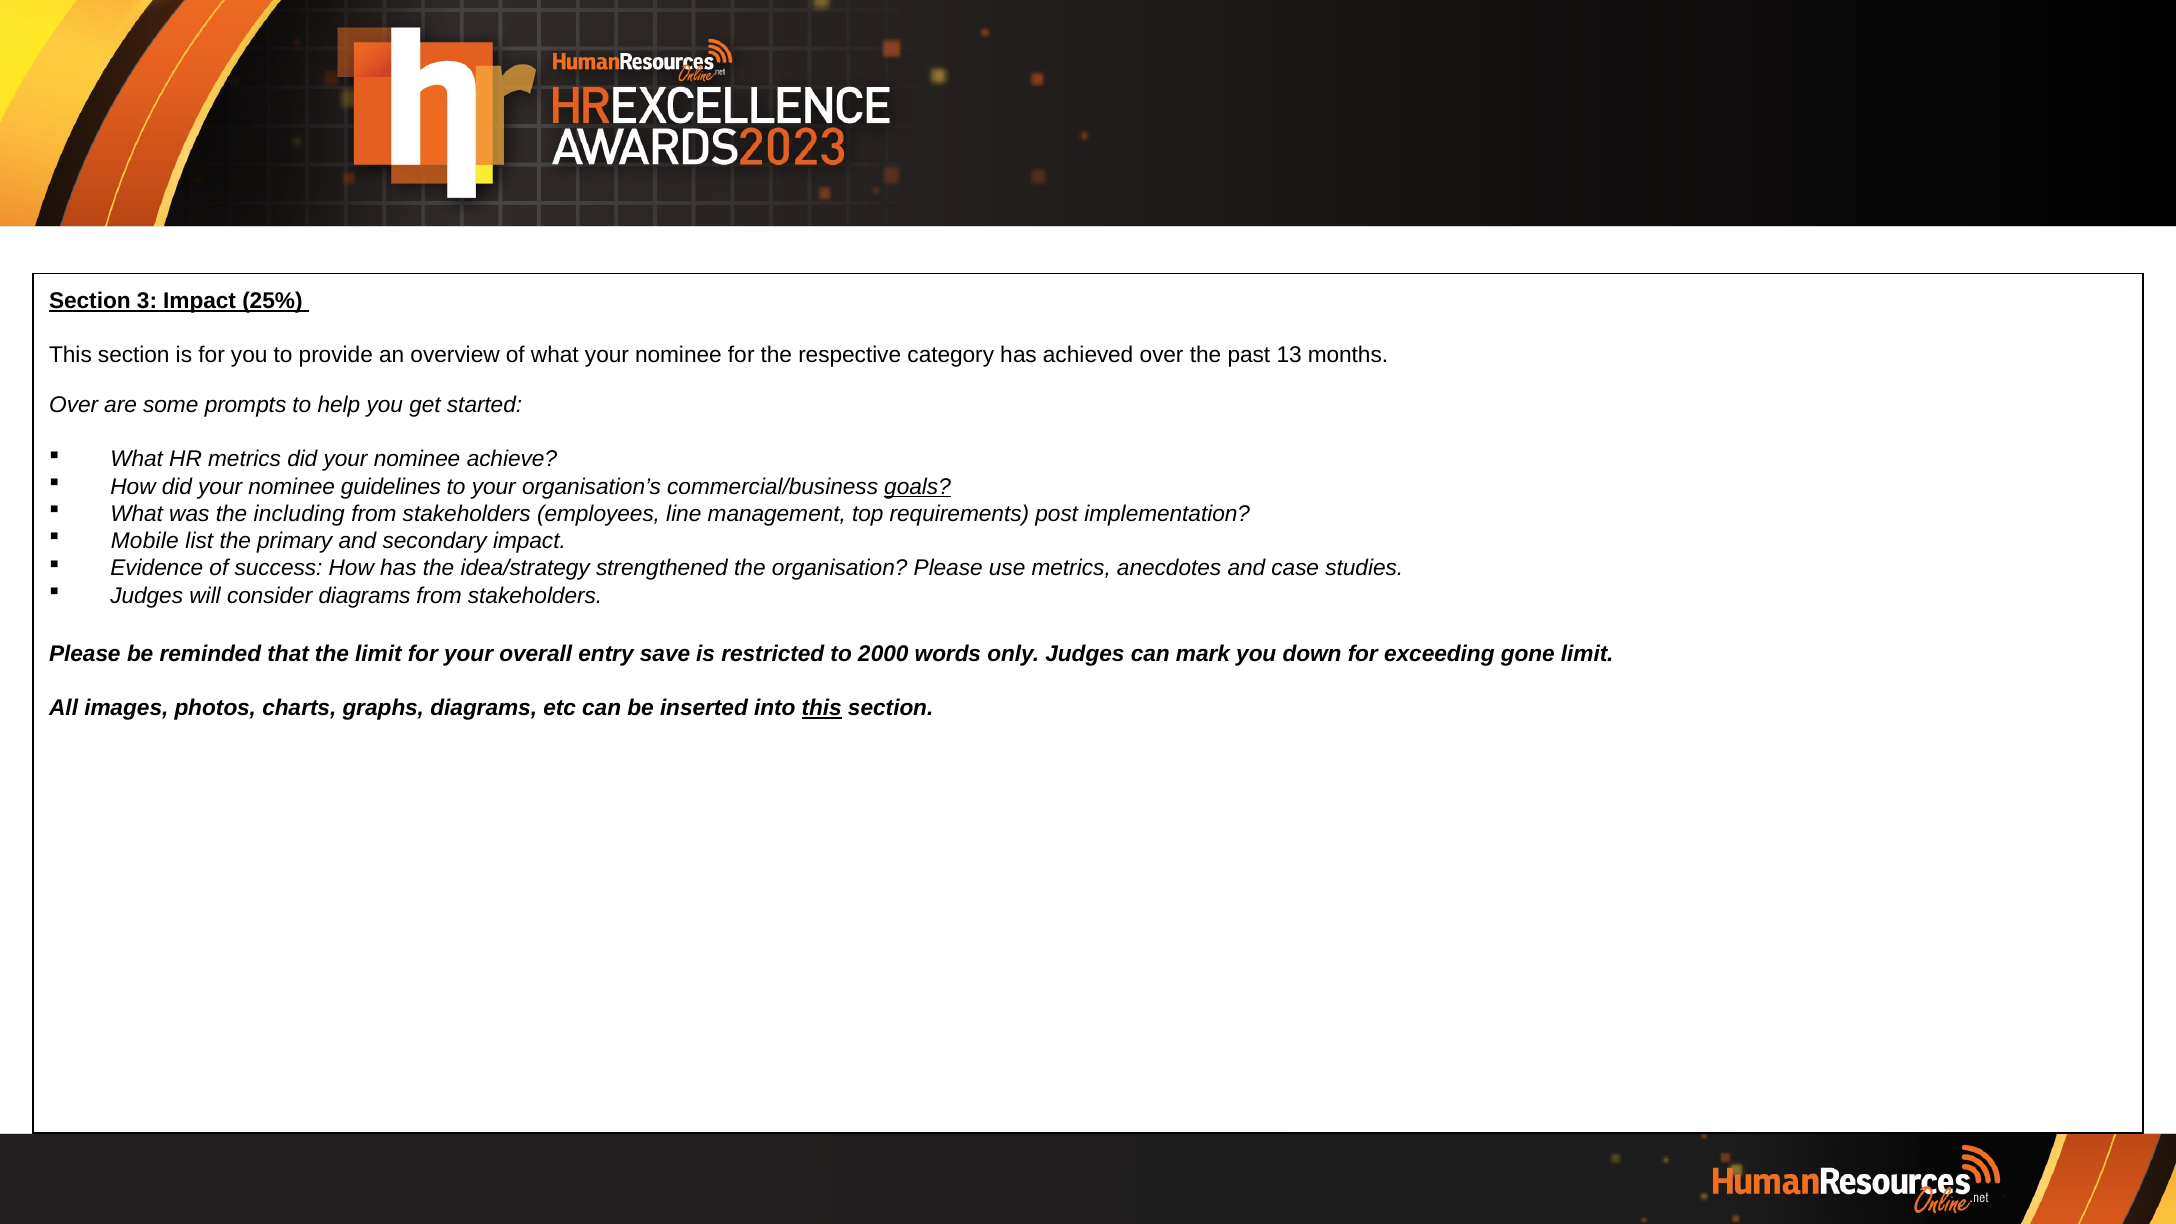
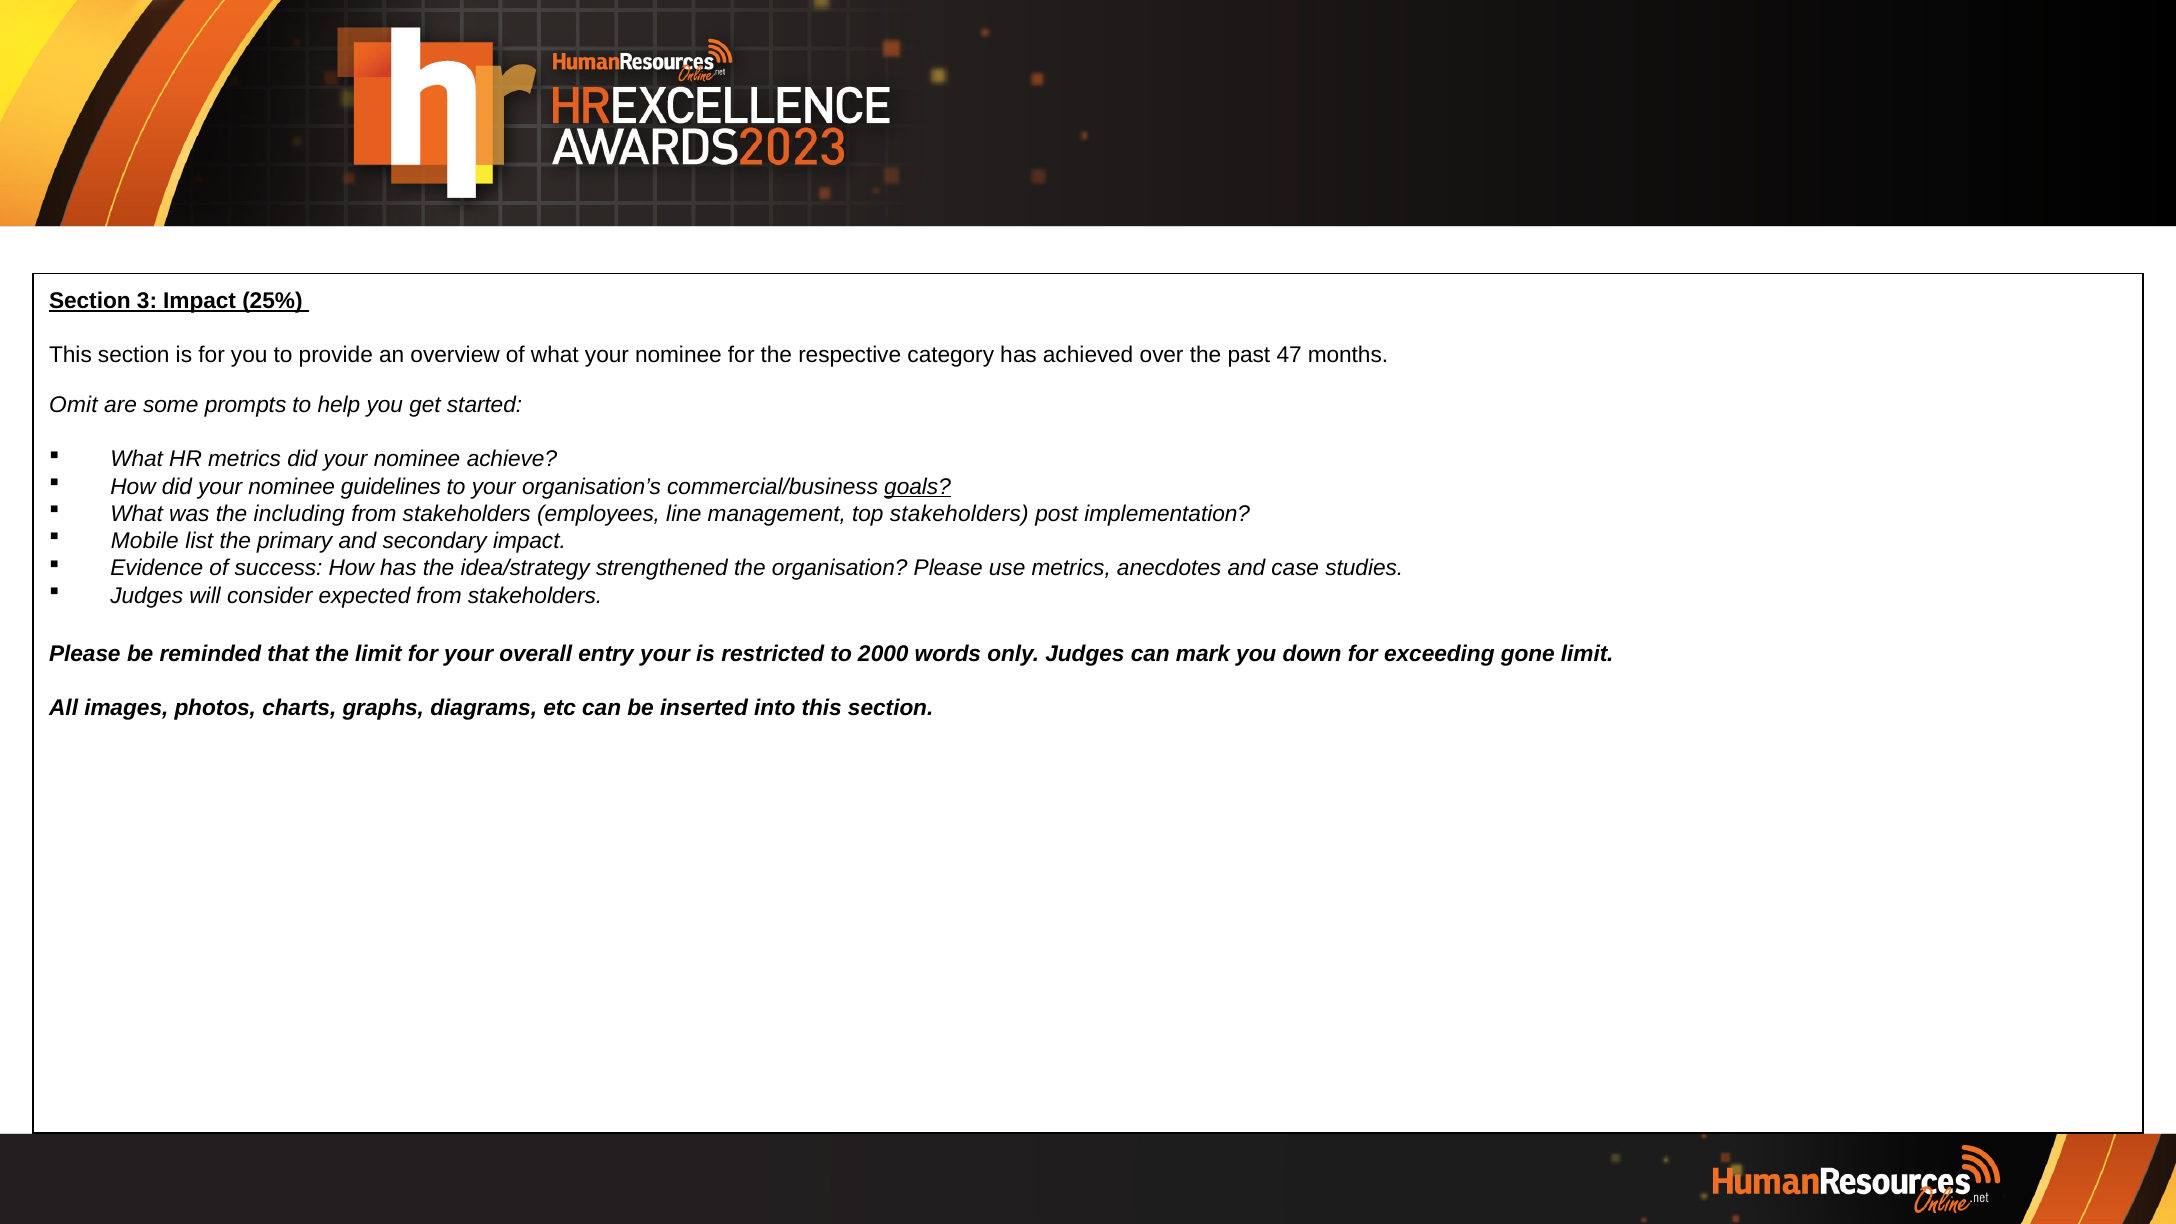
13: 13 -> 47
Over at (74, 405): Over -> Omit
top requirements: requirements -> stakeholders
consider diagrams: diagrams -> expected
entry save: save -> your
this at (822, 708) underline: present -> none
